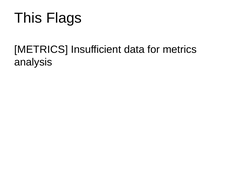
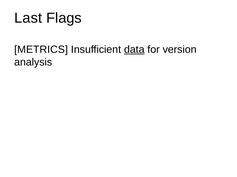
This: This -> Last
data underline: none -> present
for metrics: metrics -> version
